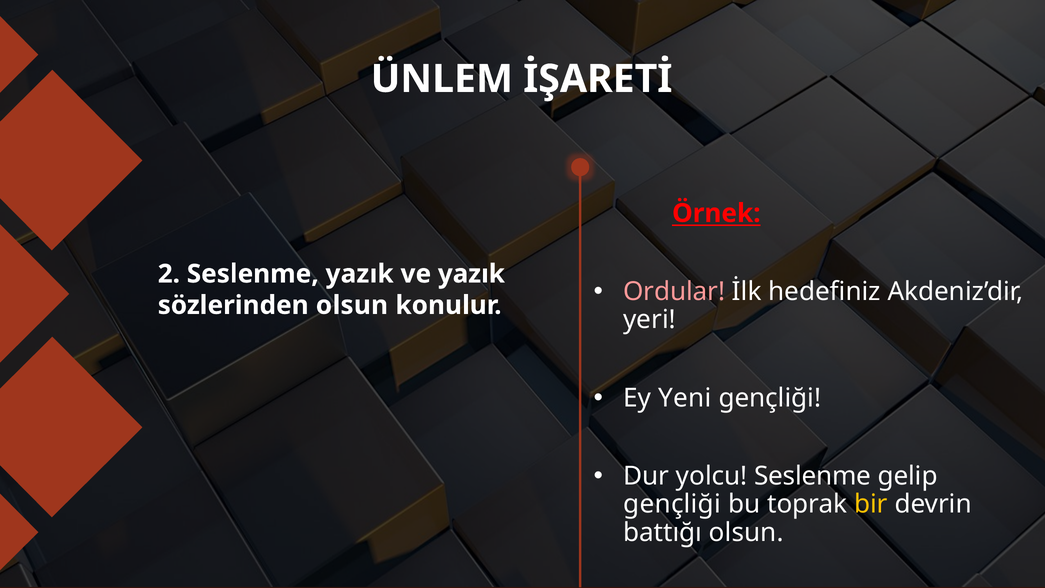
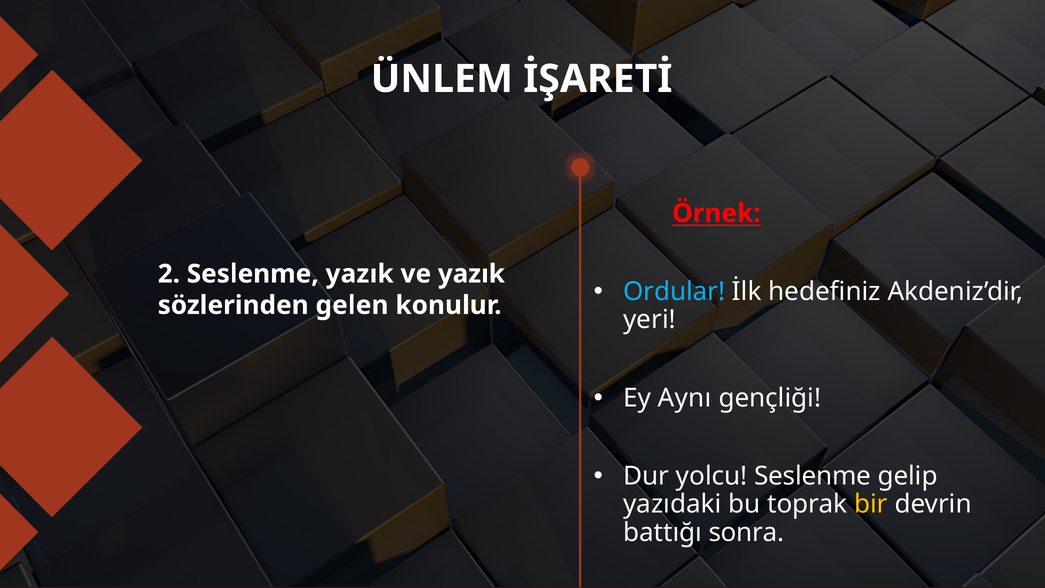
Ordular colour: pink -> light blue
sözlerinden olsun: olsun -> gelen
Yeni: Yeni -> Aynı
gençliği at (672, 504): gençliği -> yazıdaki
battığı olsun: olsun -> sonra
